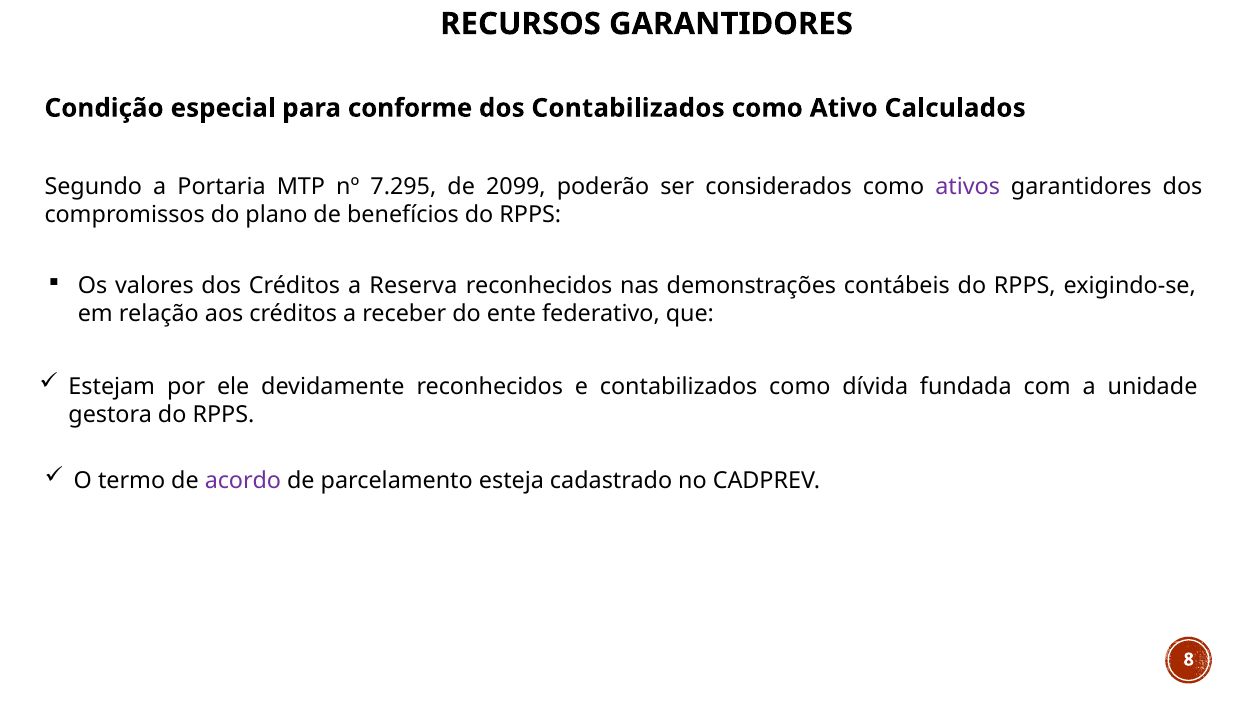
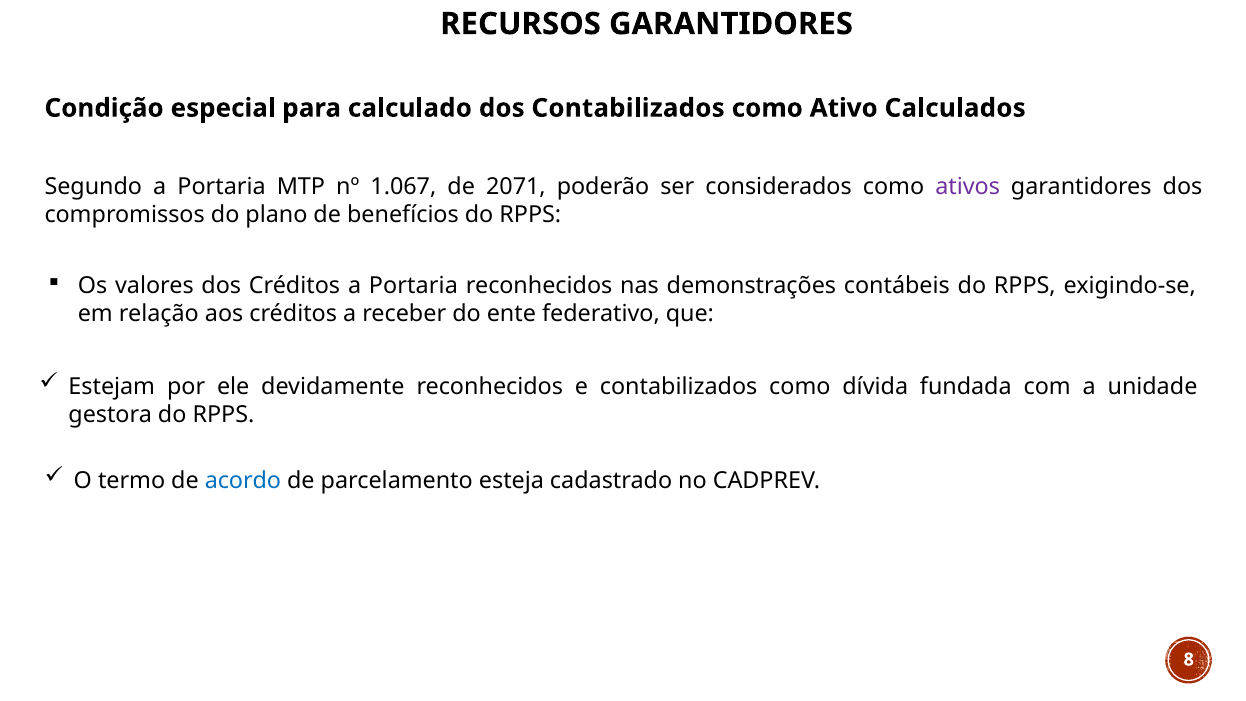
conforme: conforme -> calculado
7.295: 7.295 -> 1.067
2099: 2099 -> 2071
Créditos a Reserva: Reserva -> Portaria
acordo colour: purple -> blue
